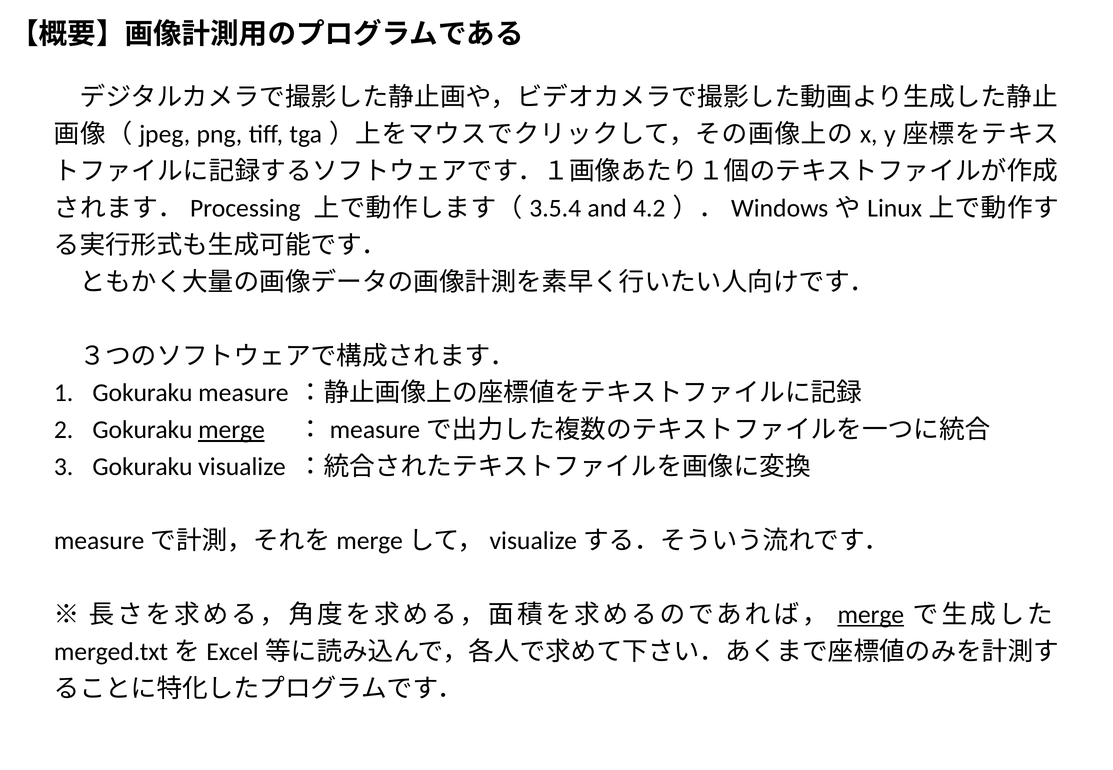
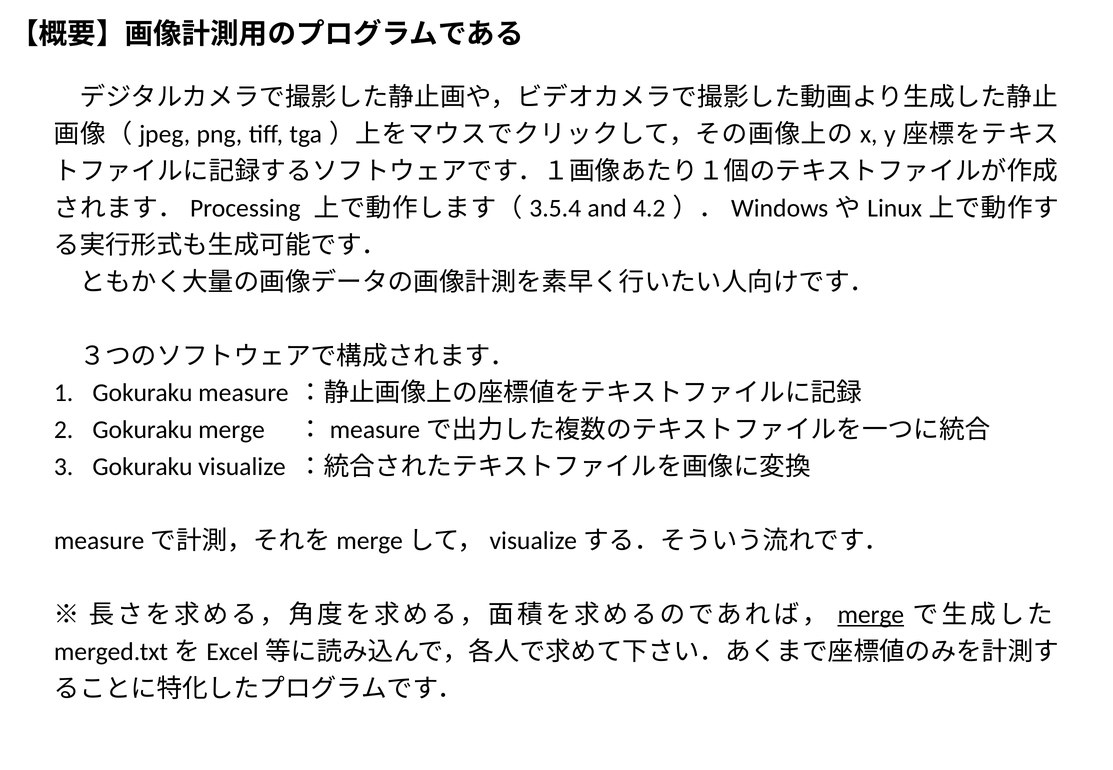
merge at (232, 430) underline: present -> none
